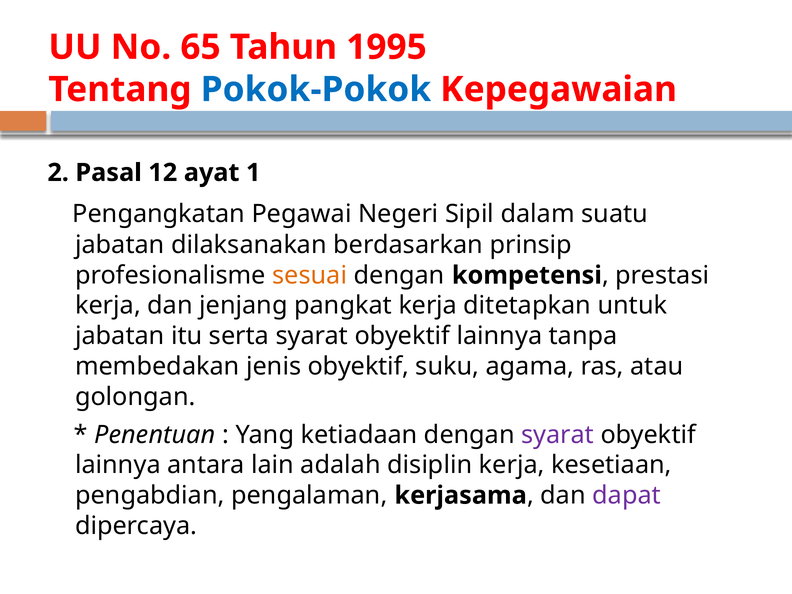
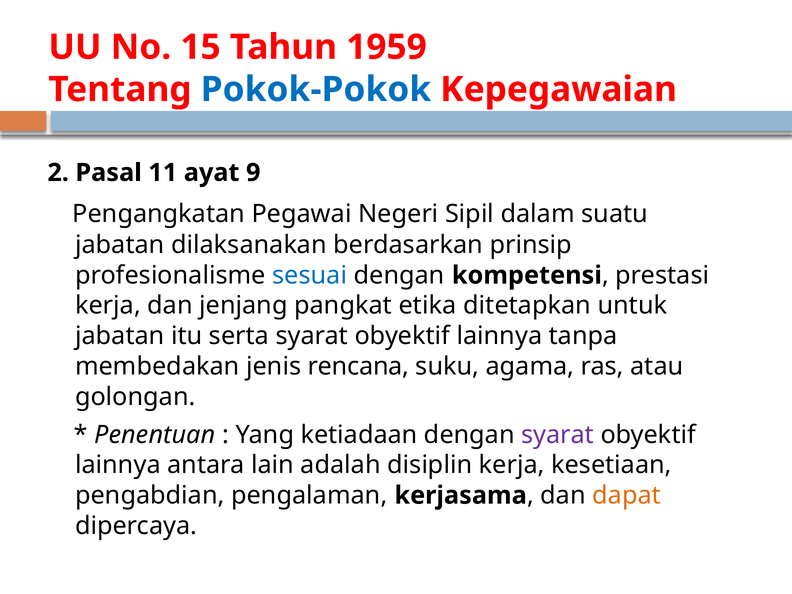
65: 65 -> 15
1995: 1995 -> 1959
12: 12 -> 11
1: 1 -> 9
sesuai colour: orange -> blue
pangkat kerja: kerja -> etika
jenis obyektif: obyektif -> rencana
dapat colour: purple -> orange
